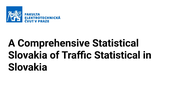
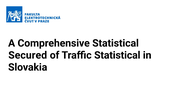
Slovakia at (28, 55): Slovakia -> Secured
